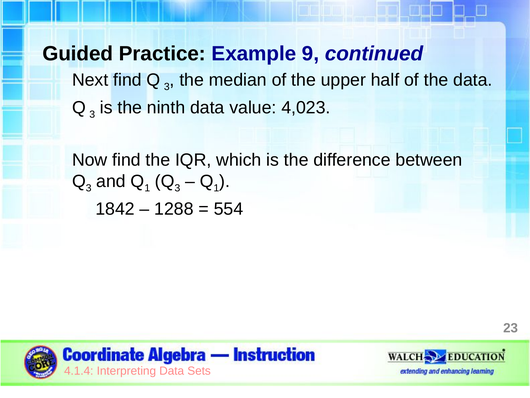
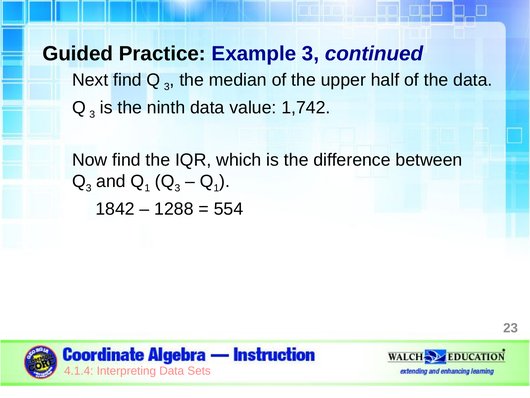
Example 9: 9 -> 3
4,023: 4,023 -> 1,742
